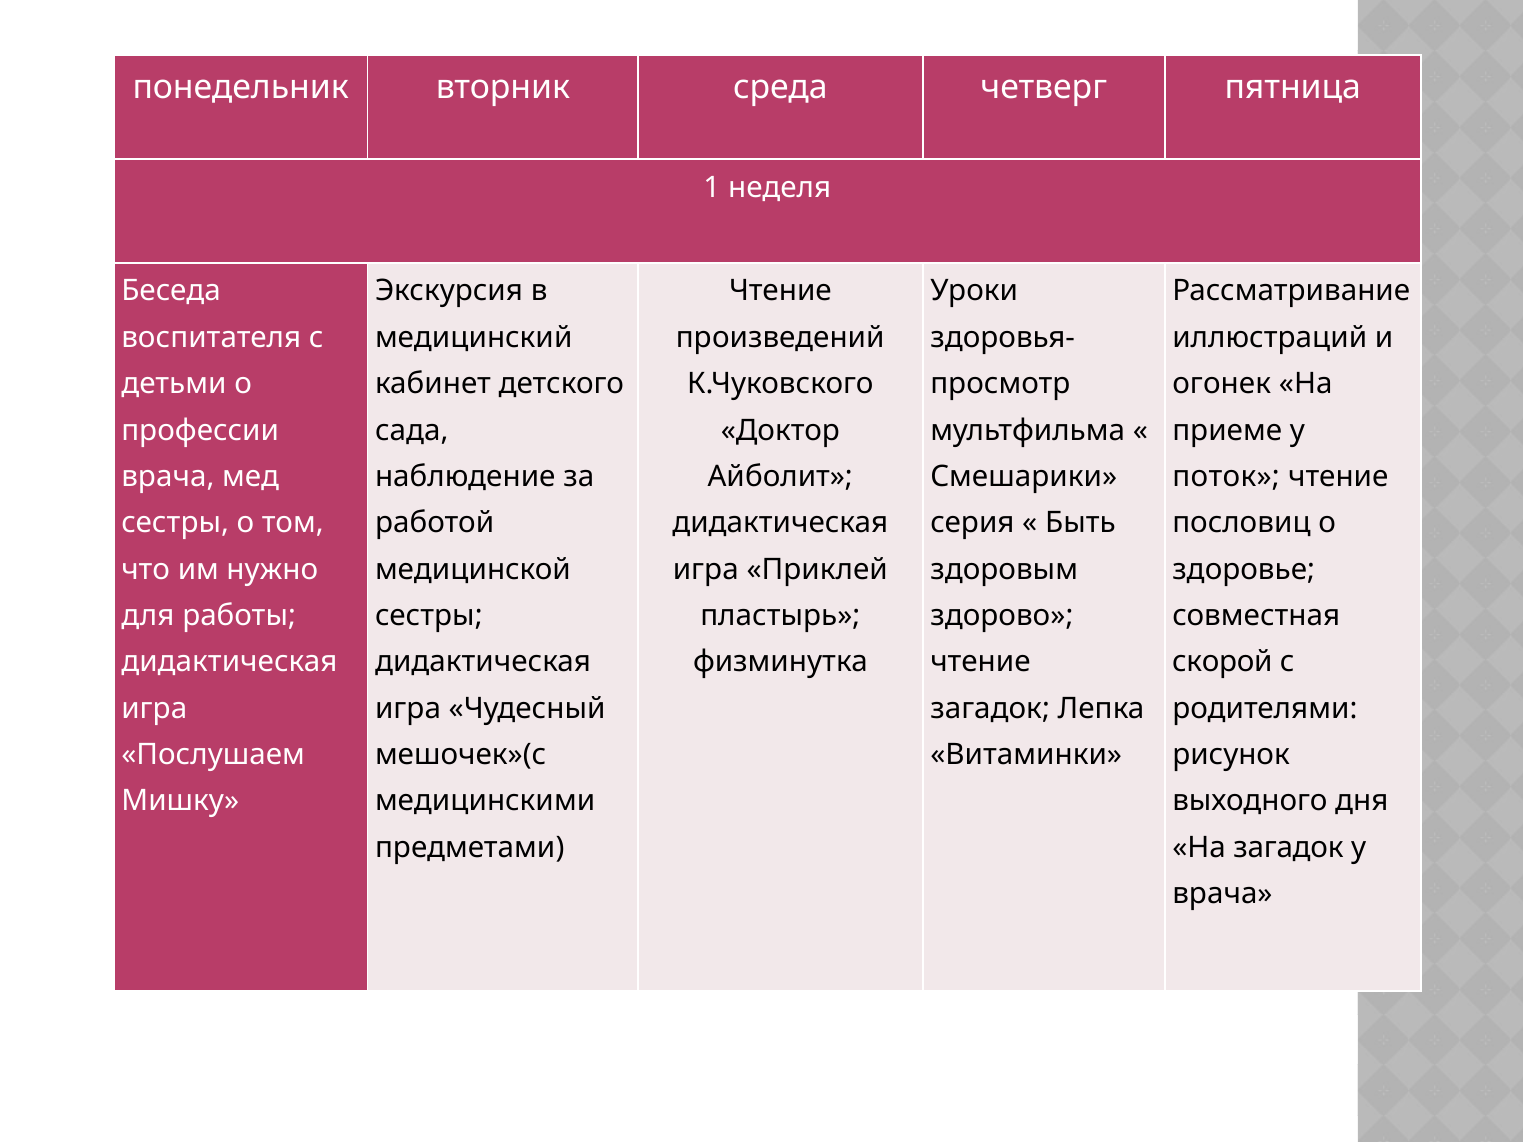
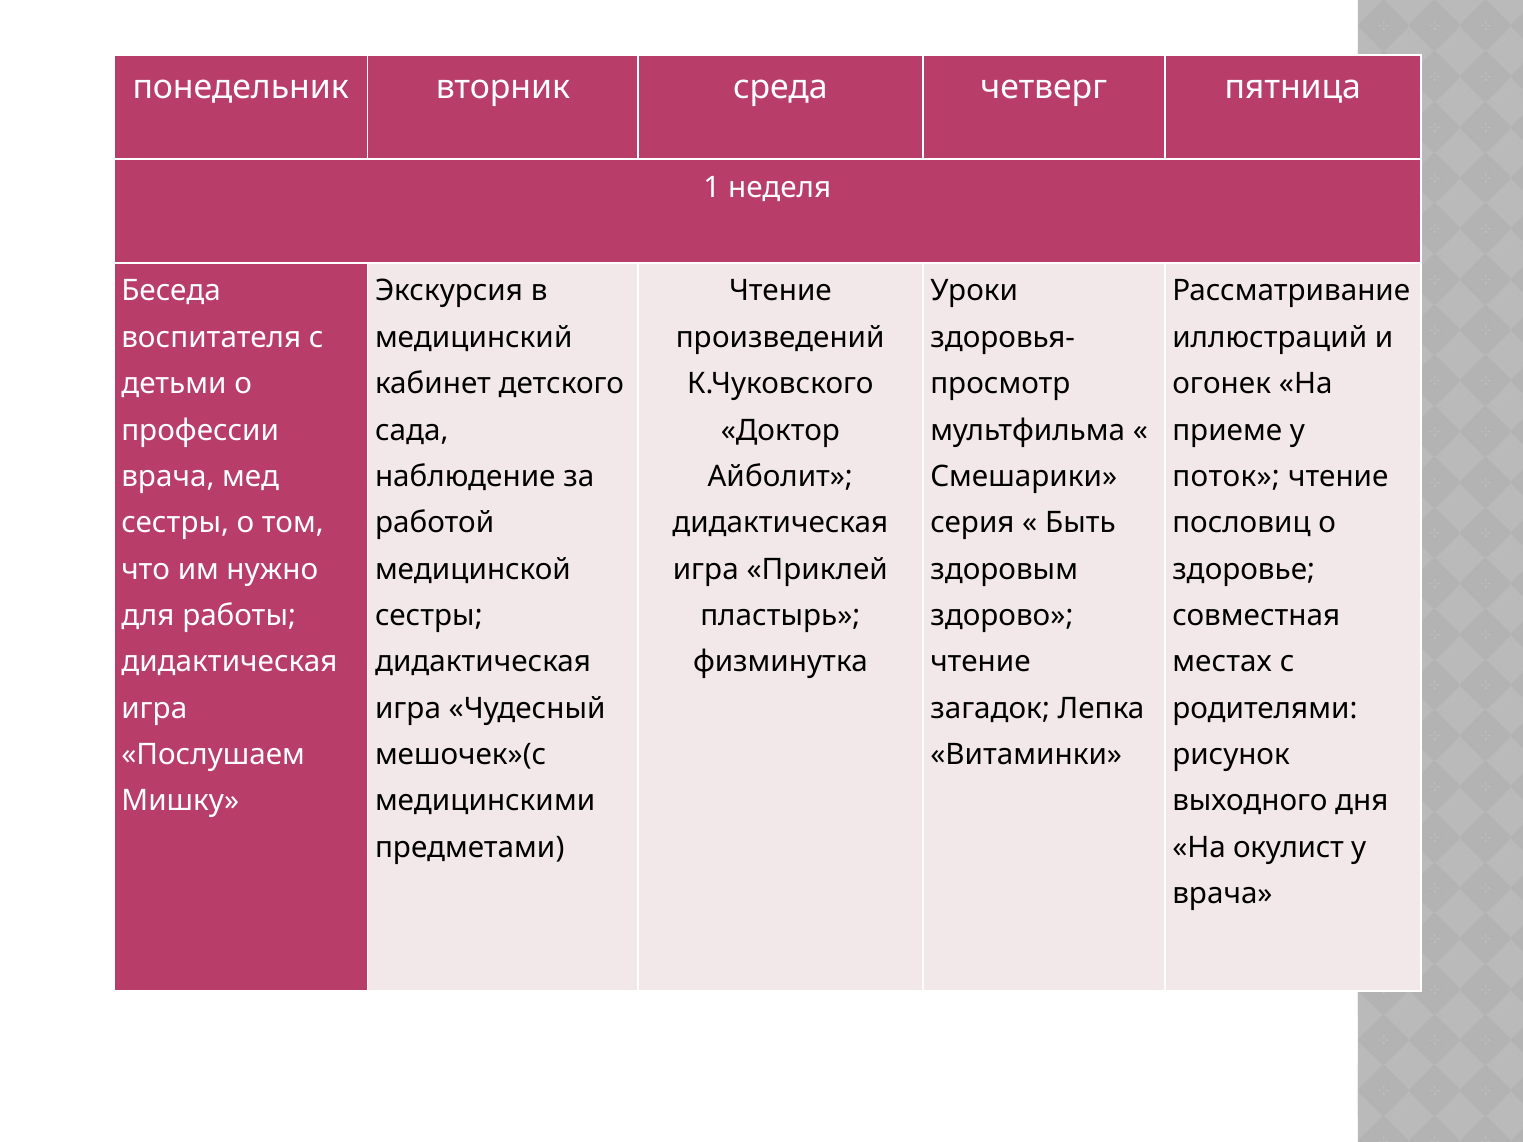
скорой: скорой -> местах
На загадок: загадок -> окулист
